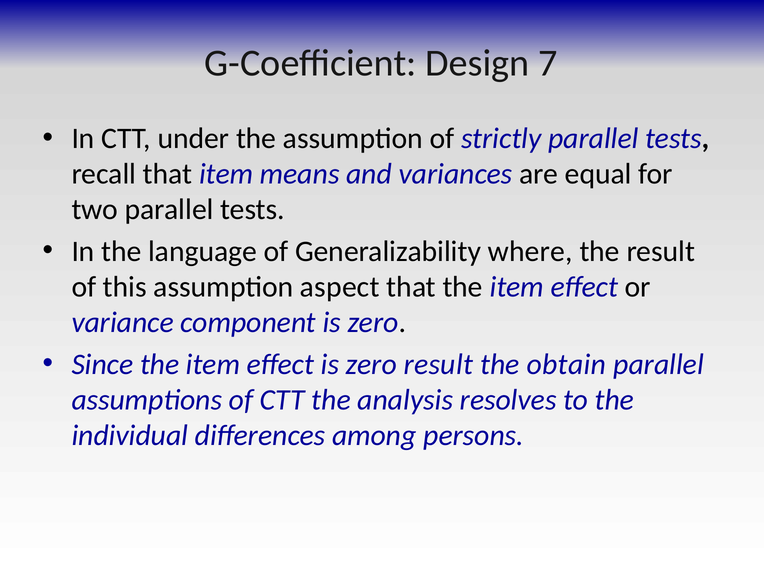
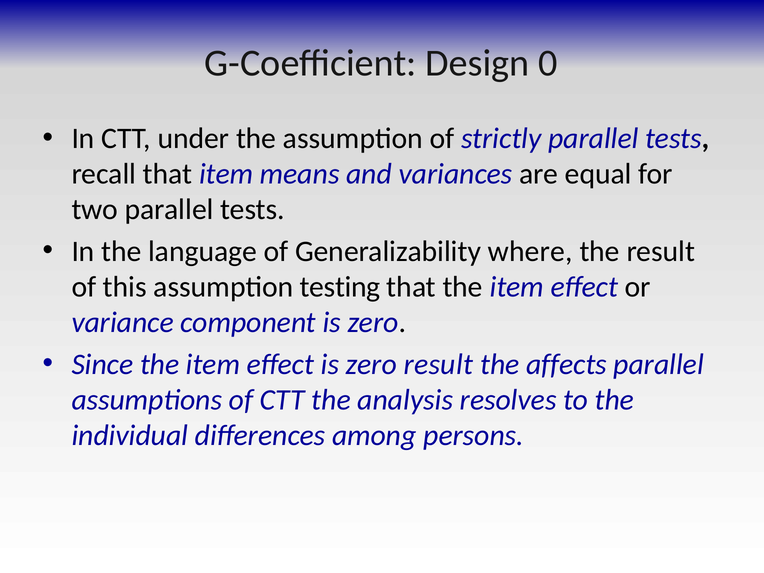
7: 7 -> 0
aspect: aspect -> testing
obtain: obtain -> affects
